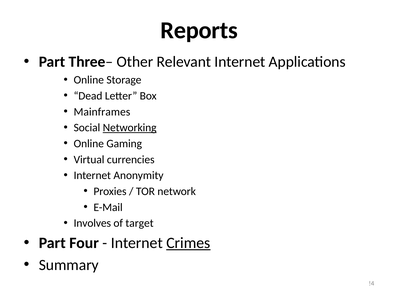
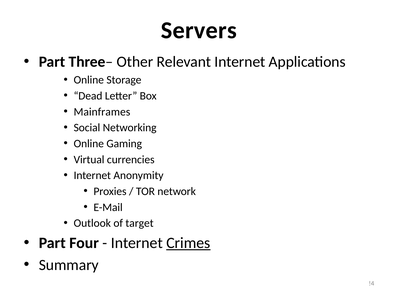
Reports: Reports -> Servers
Networking underline: present -> none
Involves: Involves -> Outlook
